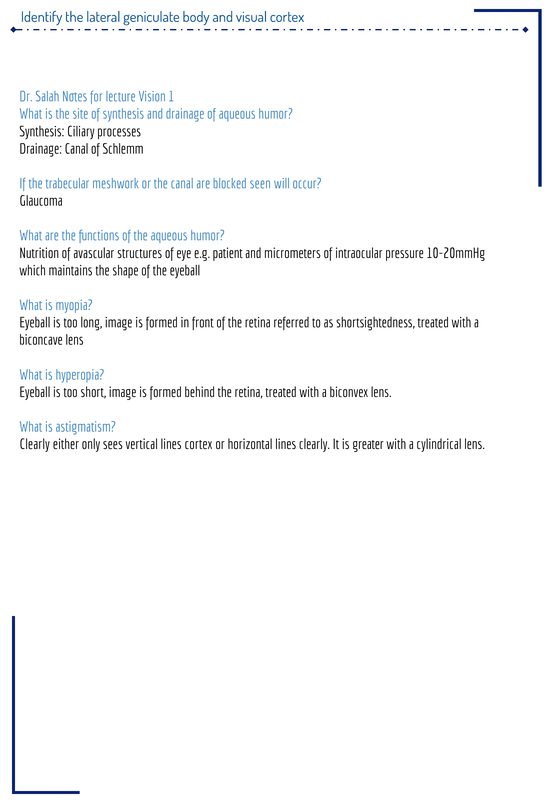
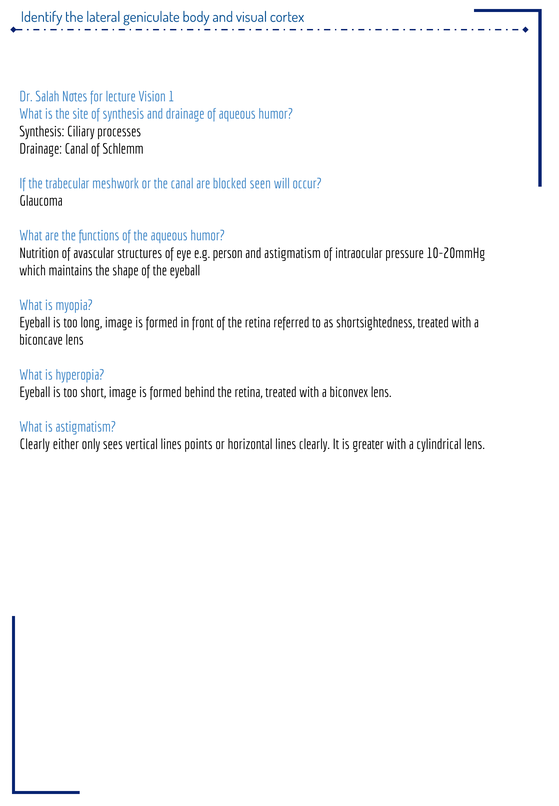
patient: patient -> person
and micrometers: micrometers -> astigmatism
lines cortex: cortex -> points
